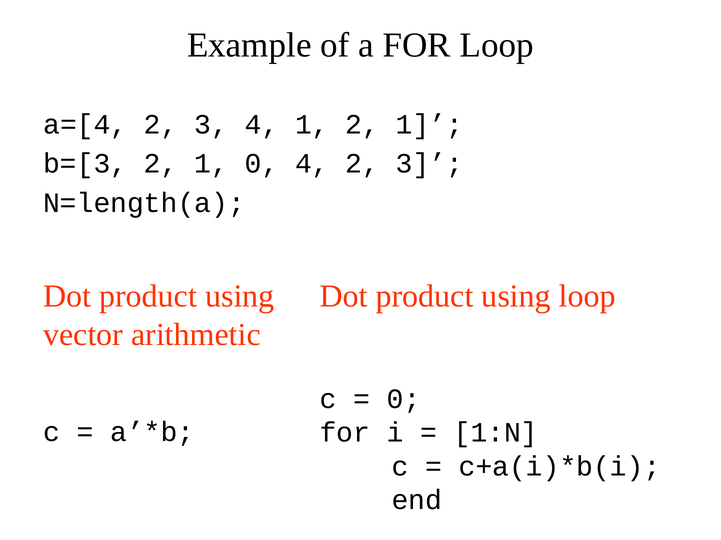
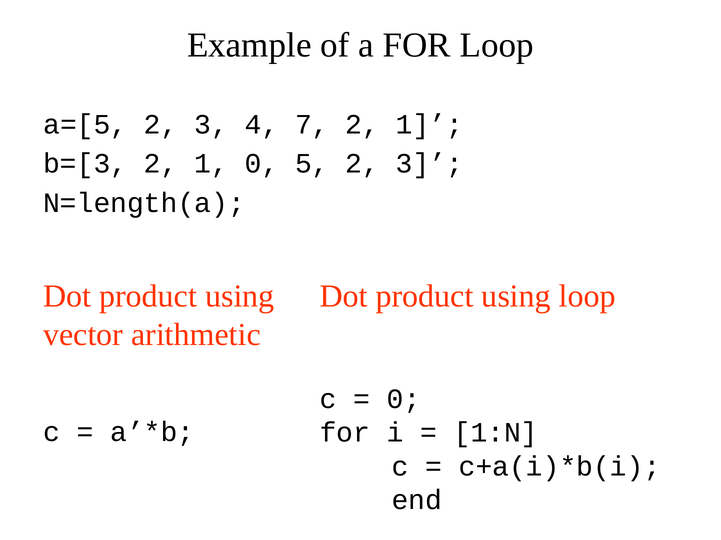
a=[4: a=[4 -> a=[5
4 1: 1 -> 7
0 4: 4 -> 5
